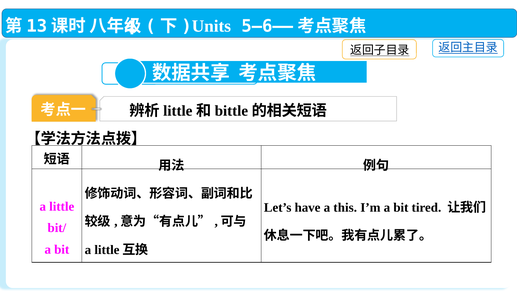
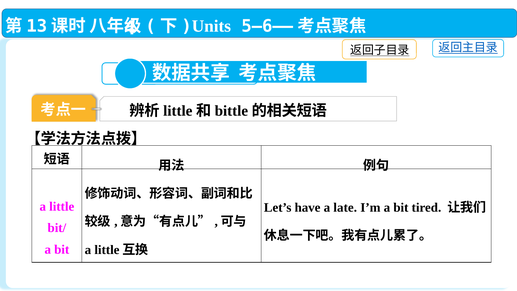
this: this -> late
